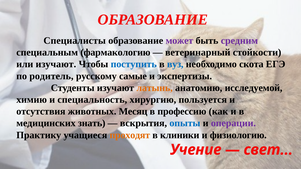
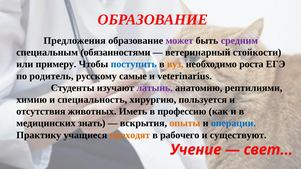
Специалисты: Специалисты -> Предложения
фармакологию: фармакологию -> обязанностями
или изучают: изучают -> примеру
вуз colour: blue -> orange
скота: скота -> роста
экспертизы: экспертизы -> veterinarius
латынь colour: orange -> purple
исследуемой: исследуемой -> рептилиями
Месяц: Месяц -> Иметь
опыты colour: blue -> orange
операции colour: purple -> blue
клиники: клиники -> рабочего
физиологию: физиологию -> существуют
